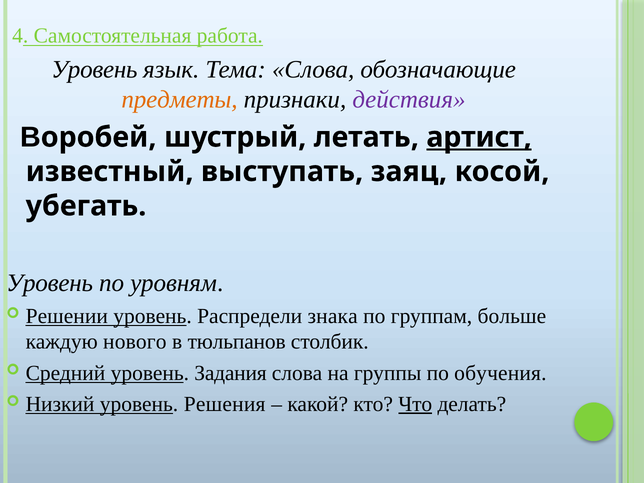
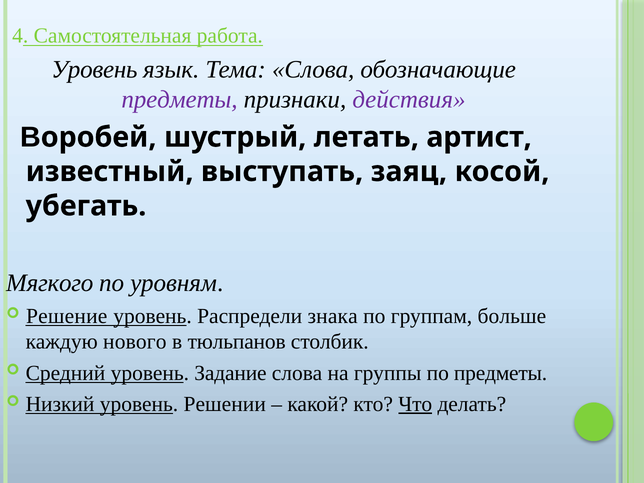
предметы at (180, 99) colour: orange -> purple
артист underline: present -> none
Уровень at (50, 283): Уровень -> Мягкого
Решении: Решении -> Решение
Задания: Задания -> Задание
по обучения: обучения -> предметы
Решения: Решения -> Решении
